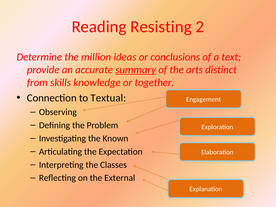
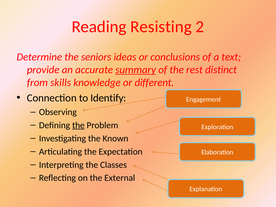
million: million -> seniors
arts: arts -> rest
together: together -> different
Textual: Textual -> Identify
the at (78, 125) underline: none -> present
